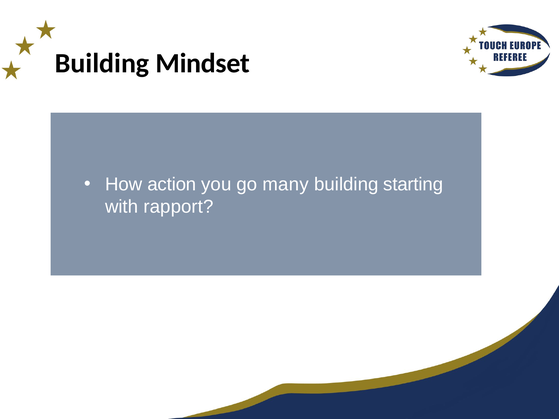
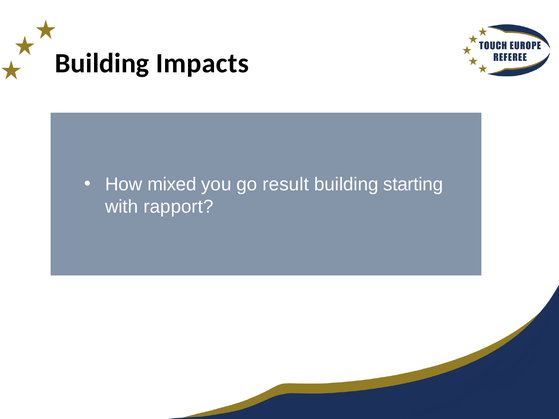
Mindset: Mindset -> Impacts
action: action -> mixed
many: many -> result
